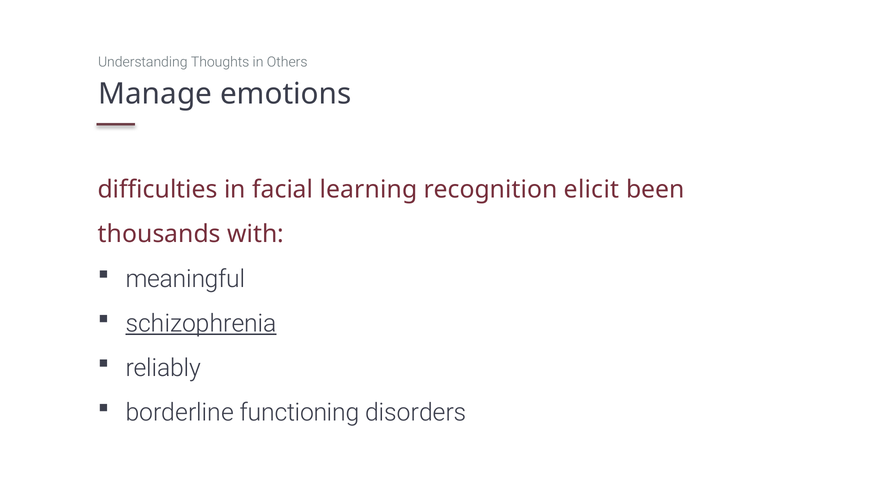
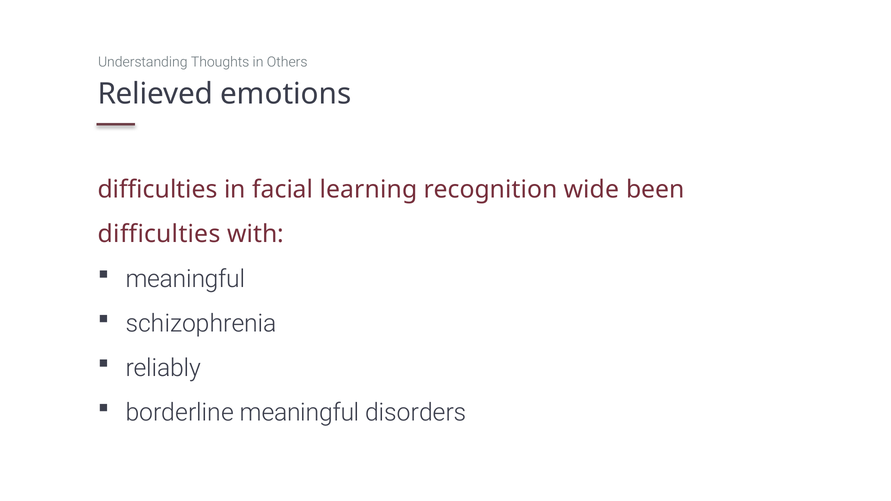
Manage: Manage -> Relieved
elicit: elicit -> wide
thousands at (159, 234): thousands -> difficulties
schizophrenia underline: present -> none
borderline functioning: functioning -> meaningful
